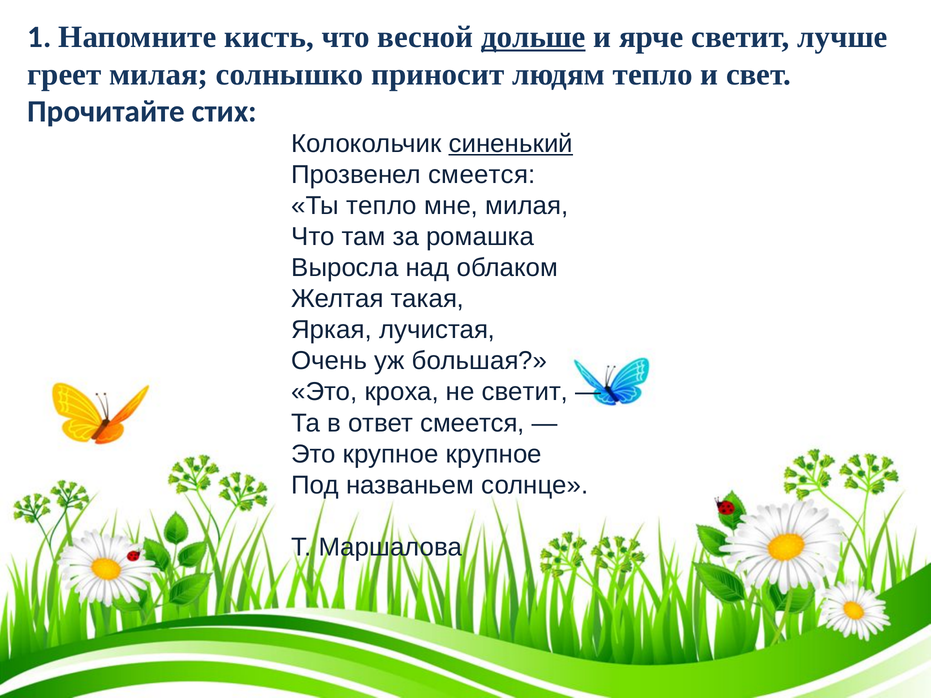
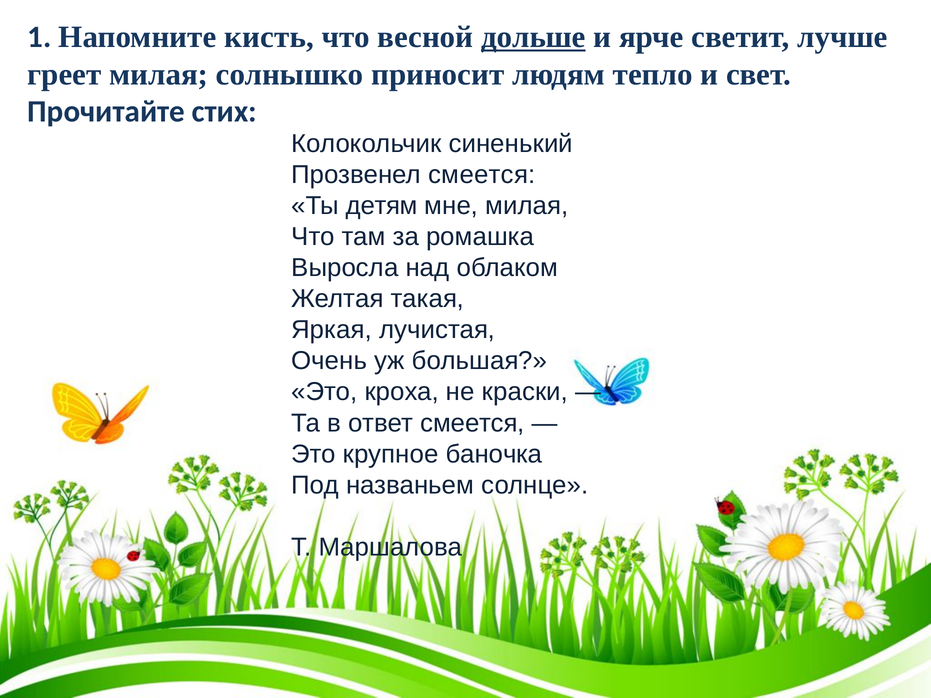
синенький underline: present -> none
Ты тепло: тепло -> детям
не светит: светит -> краски
крупное крупное: крупное -> баночка
